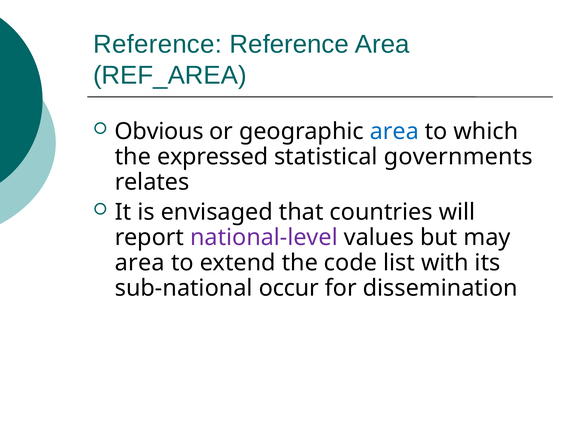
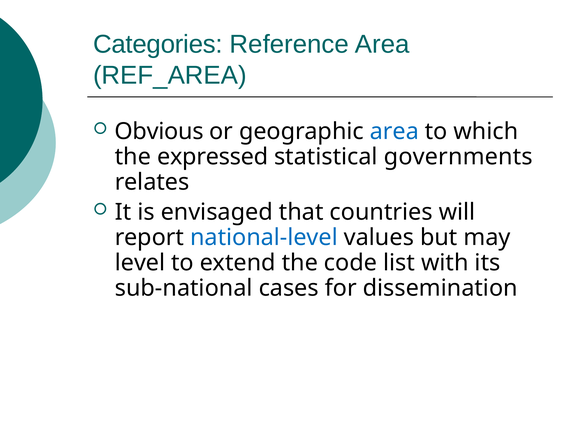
Reference at (158, 44): Reference -> Categories
national-level colour: purple -> blue
area at (140, 263): area -> level
occur: occur -> cases
